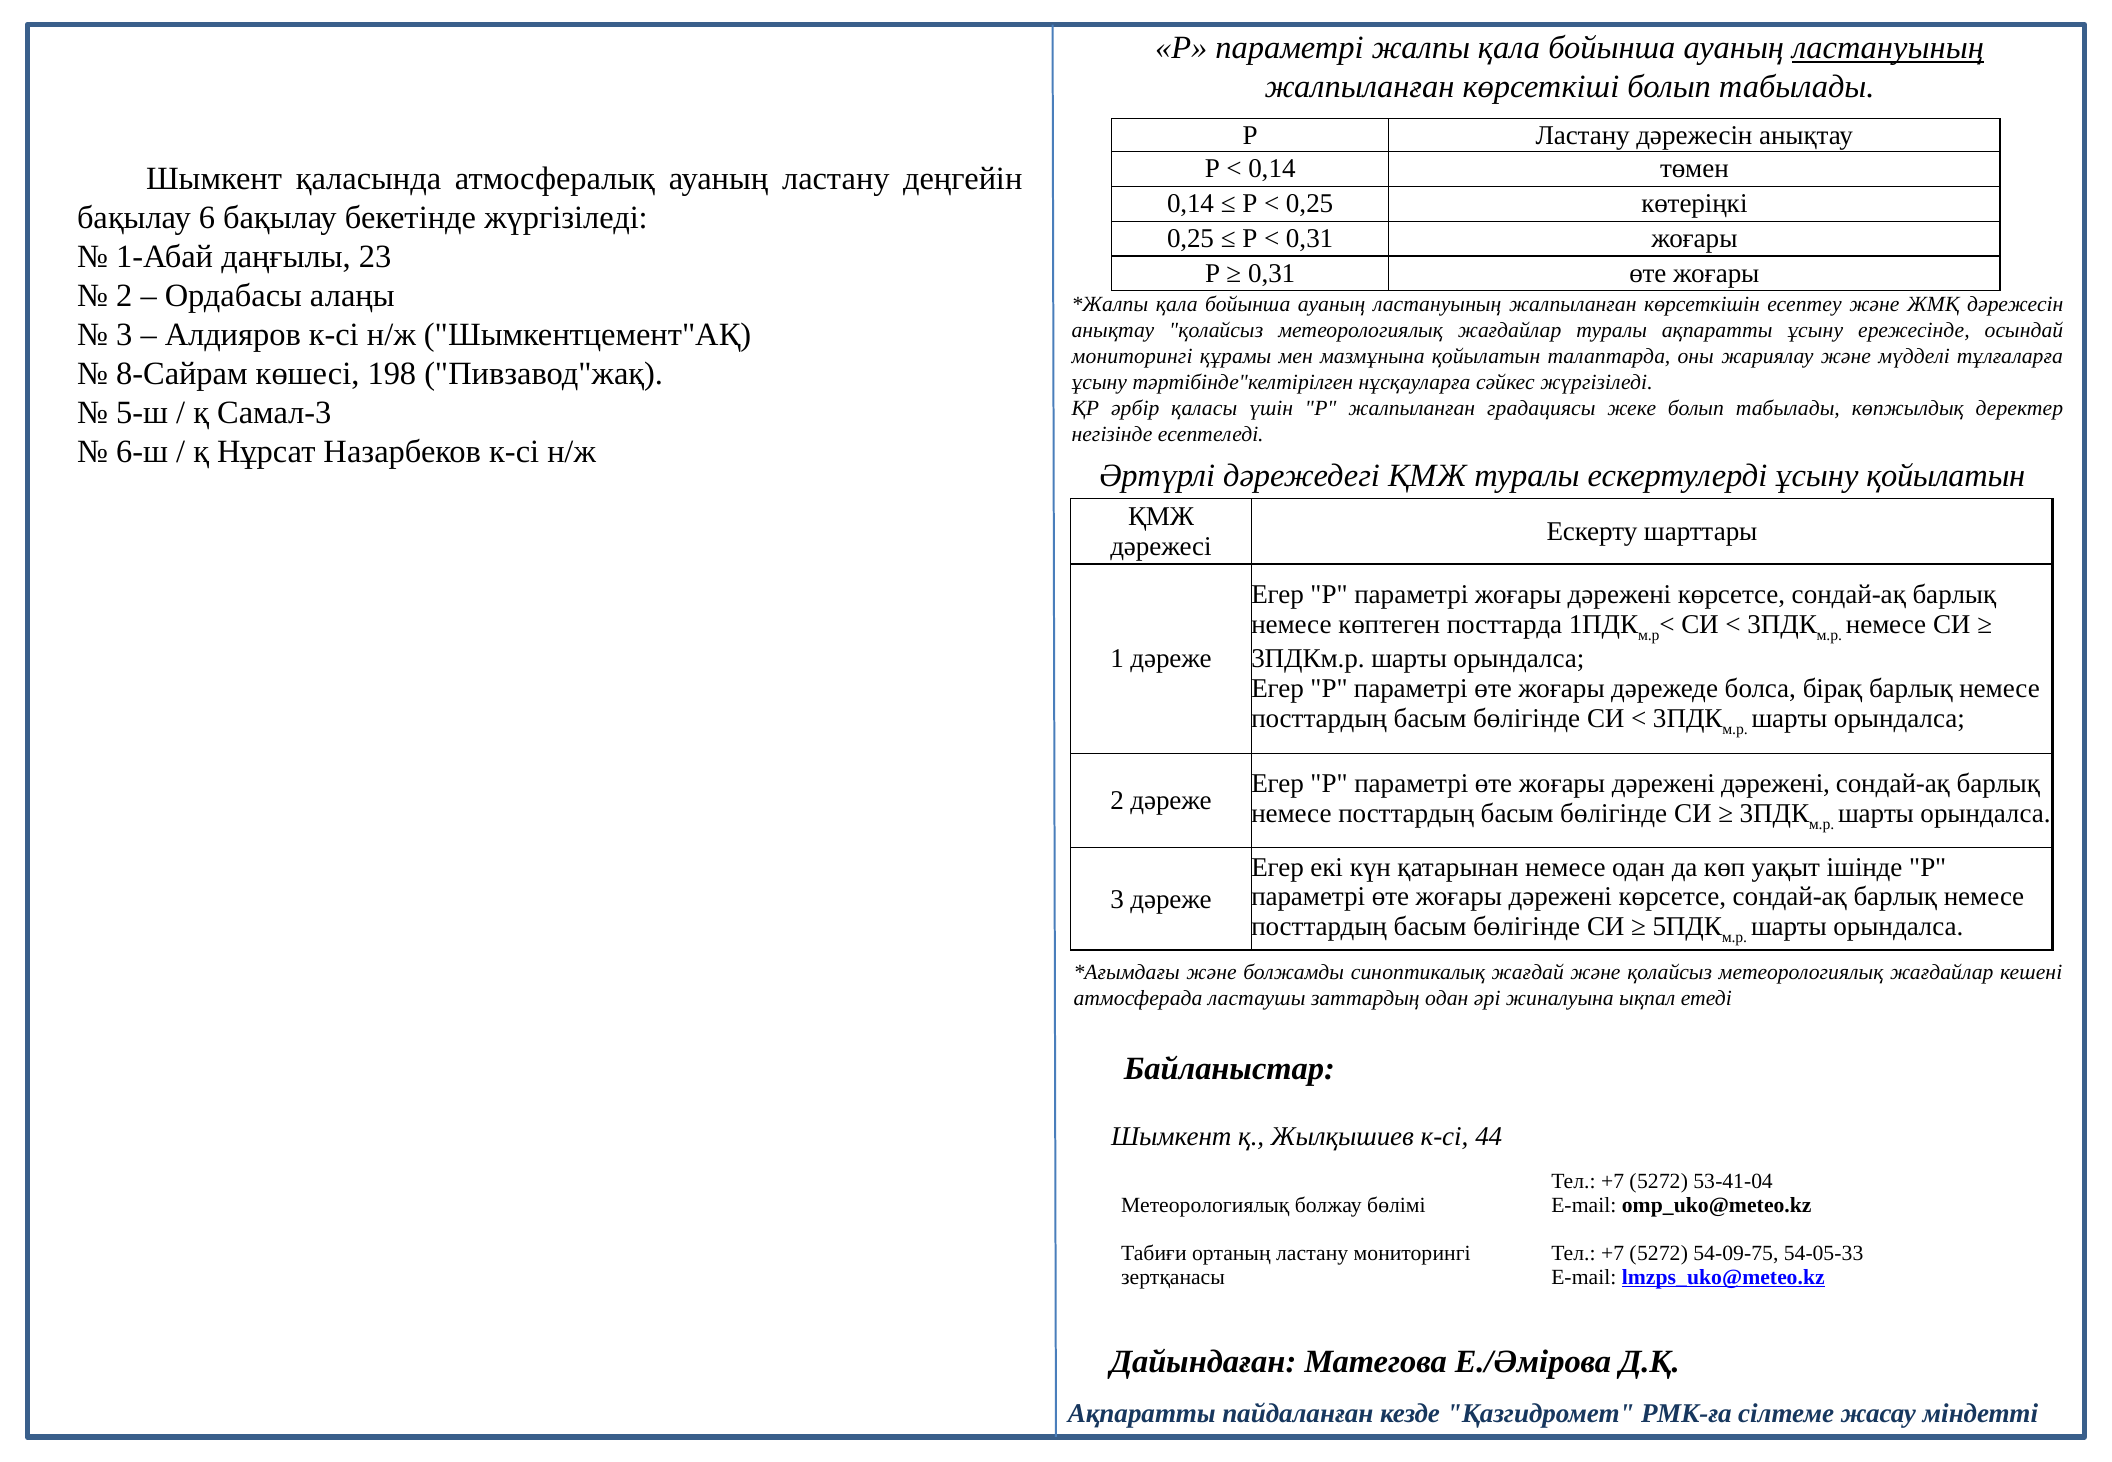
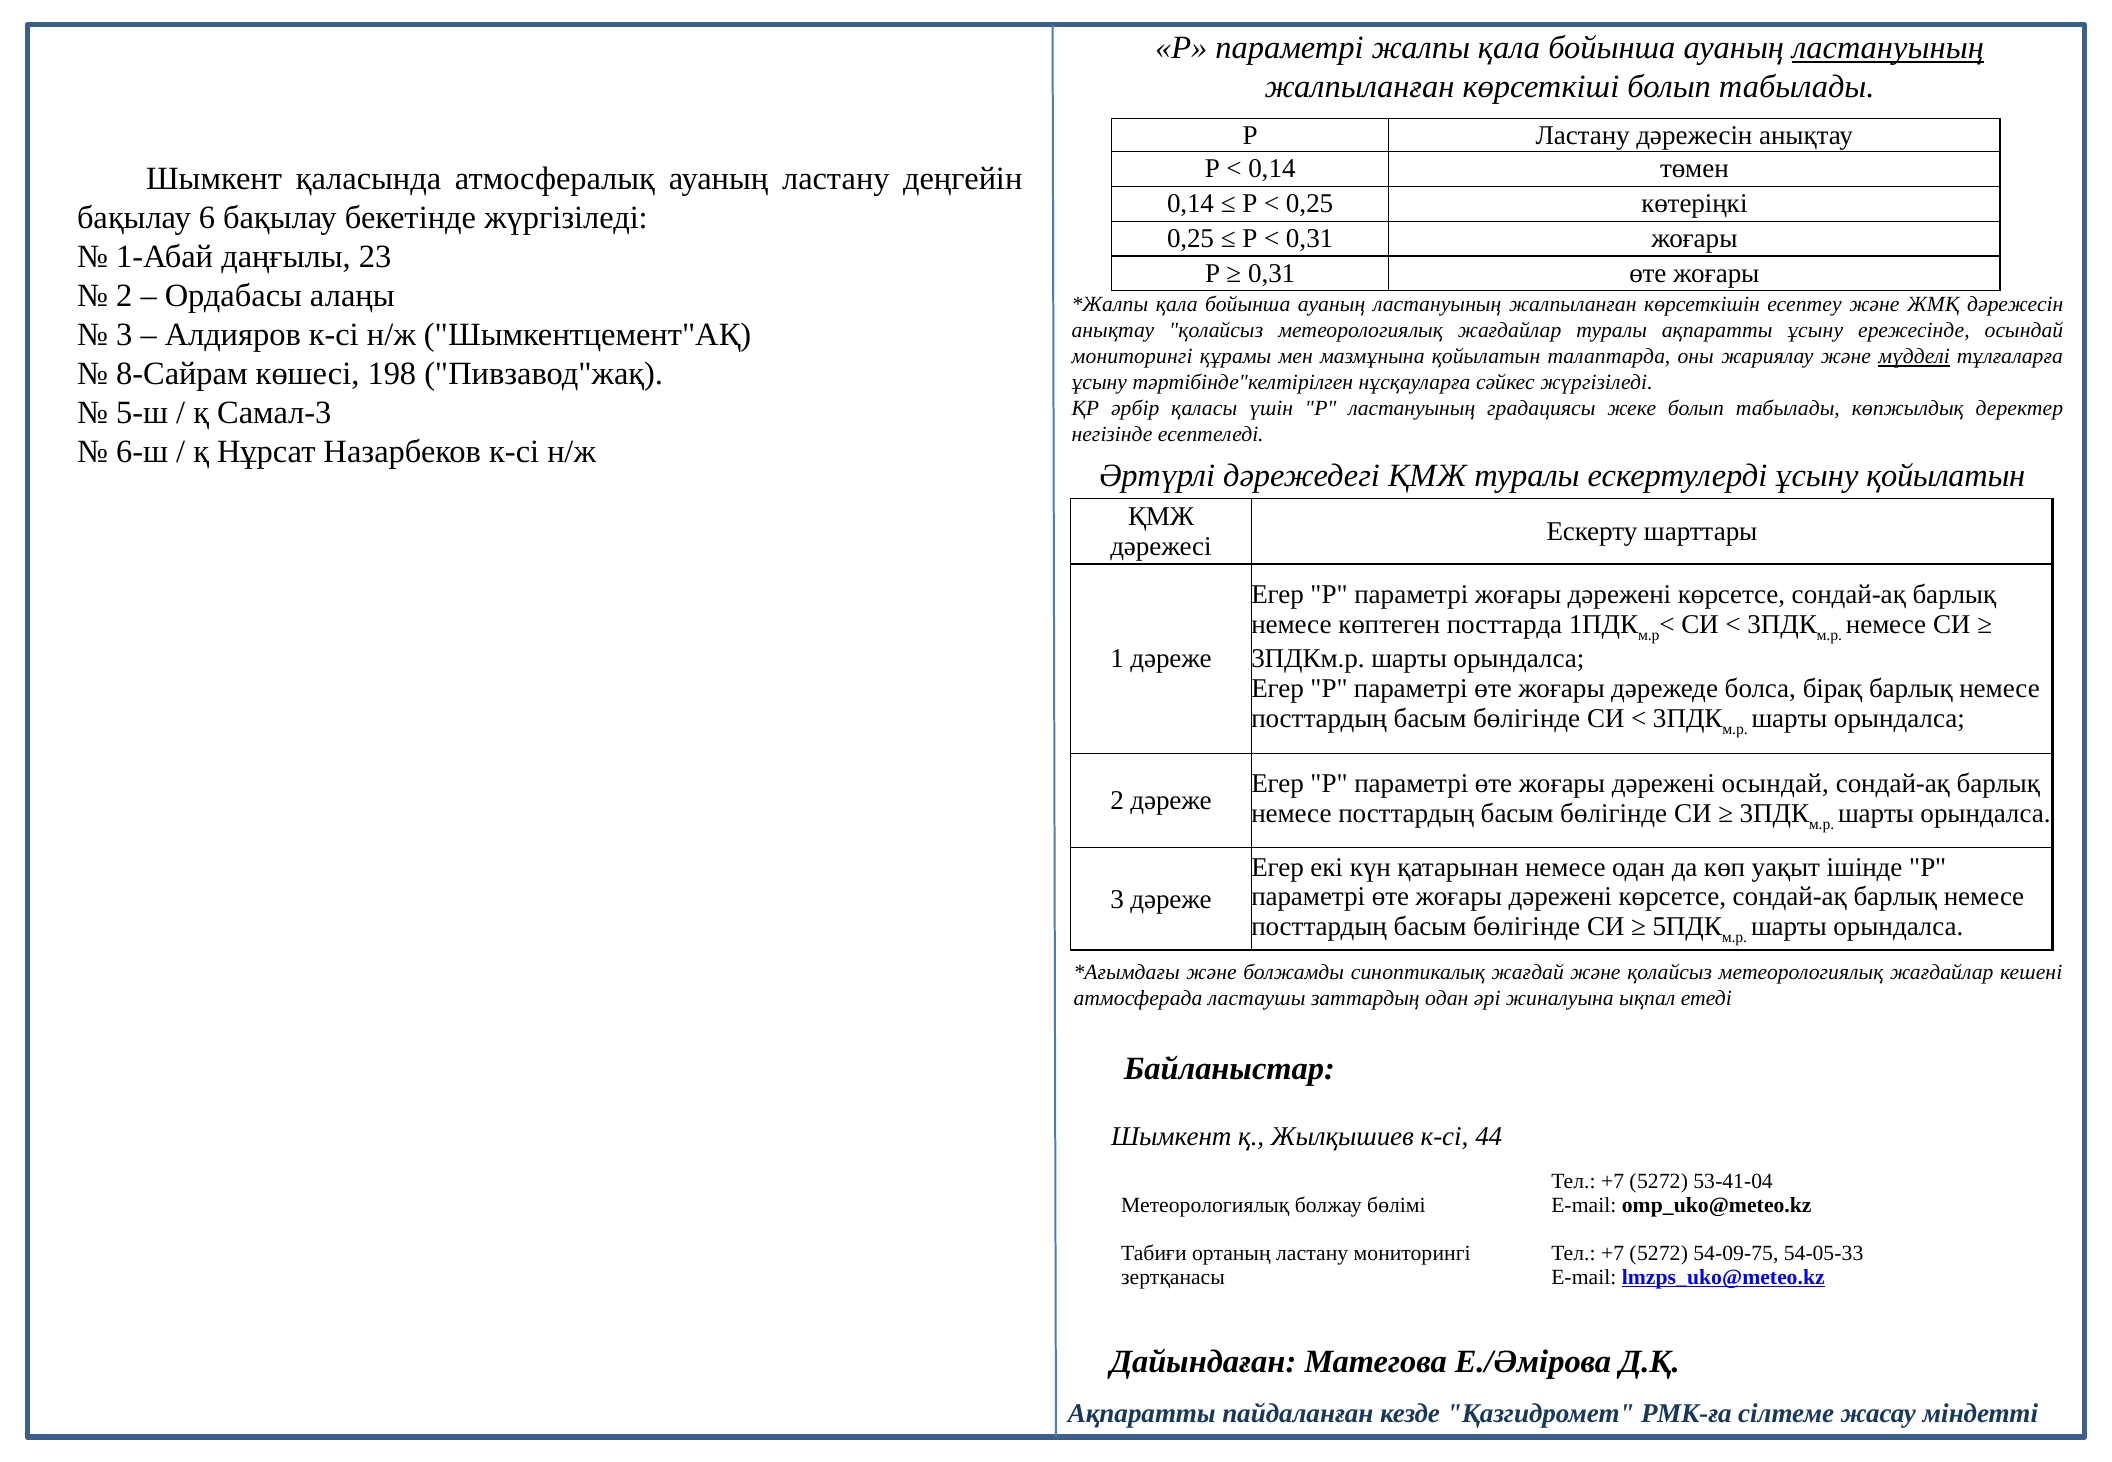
мүдделі underline: none -> present
Р жалпыланған: жалпыланған -> ластануының
дәрежені дәрежені: дәрежені -> осындай
